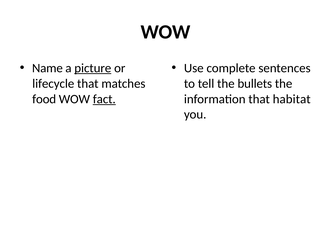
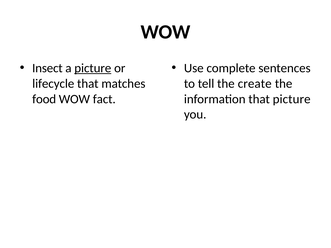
Name: Name -> Insect
bullets: bullets -> create
fact underline: present -> none
that habitat: habitat -> picture
